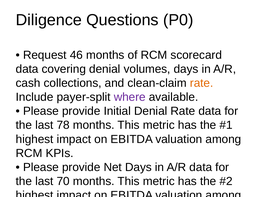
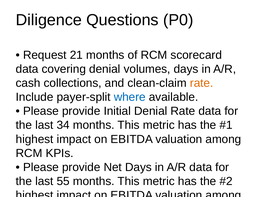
46: 46 -> 21
where colour: purple -> blue
78: 78 -> 34
70: 70 -> 55
